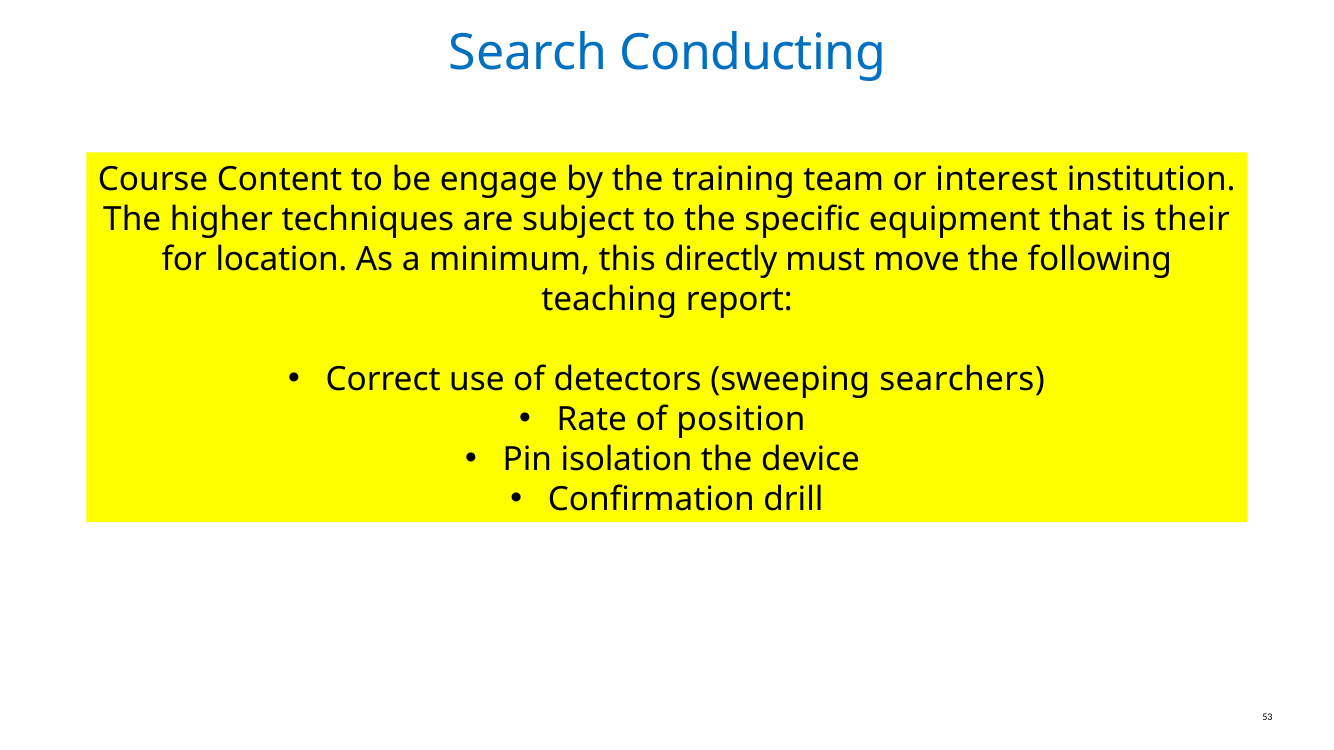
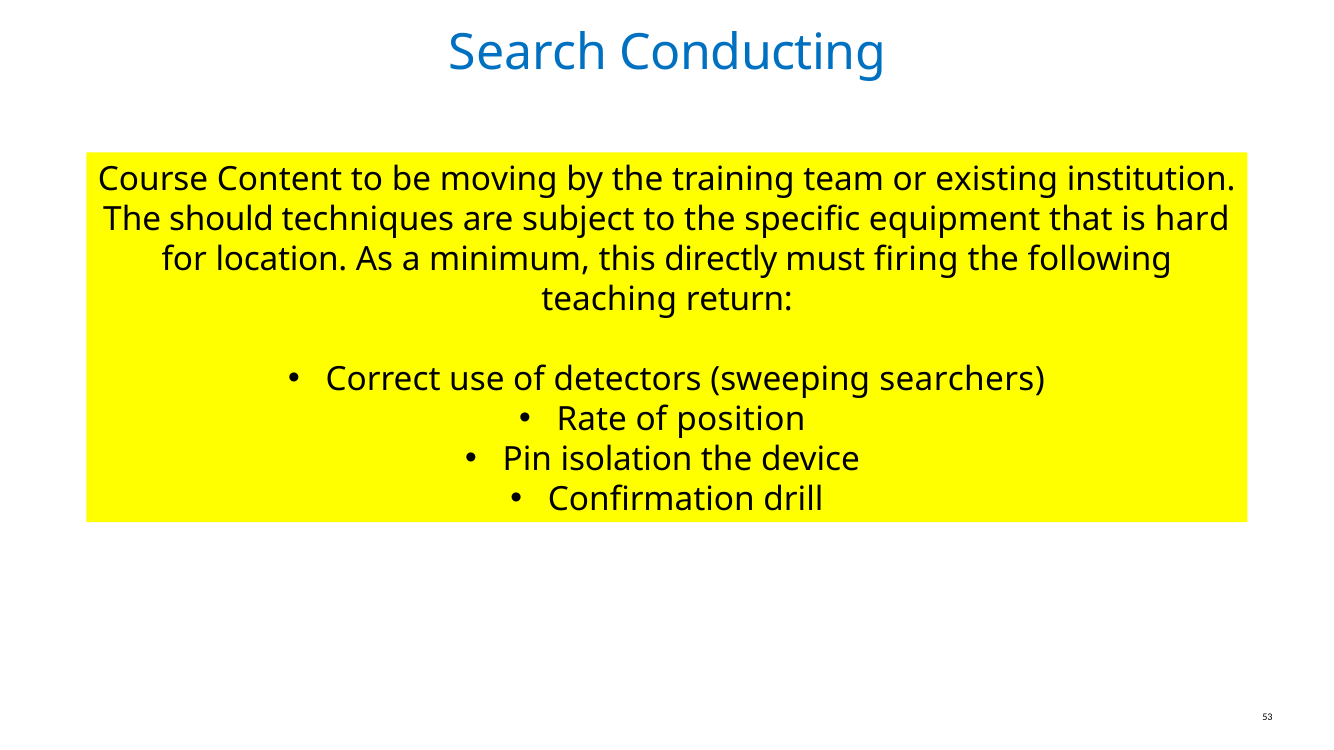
engage: engage -> moving
interest: interest -> existing
higher: higher -> should
their: their -> hard
move: move -> firing
report: report -> return
